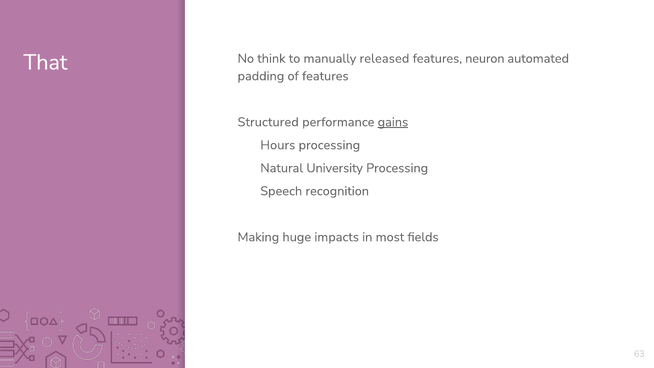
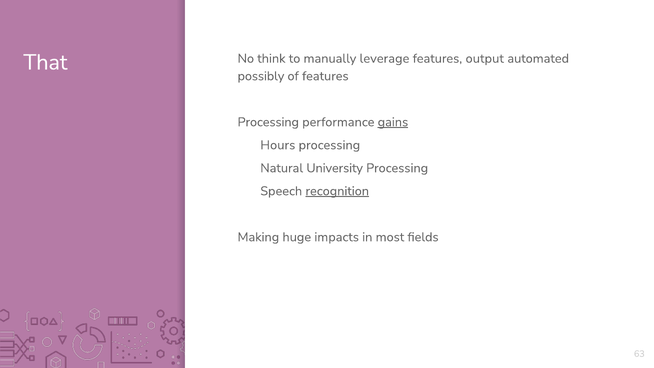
released: released -> leverage
neuron: neuron -> output
padding: padding -> possibly
Structured at (268, 122): Structured -> Processing
recognition underline: none -> present
